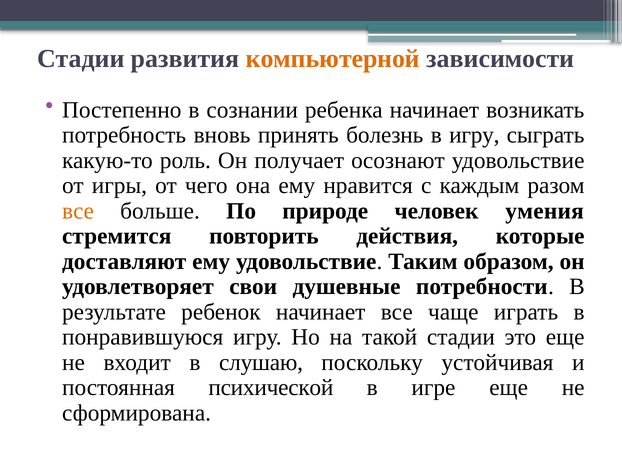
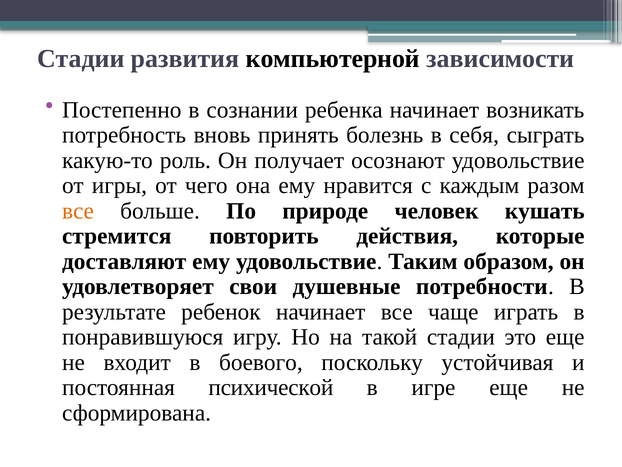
компьютерной colour: orange -> black
в игру: игру -> себя
умения: умения -> кушать
слушаю: слушаю -> боевого
